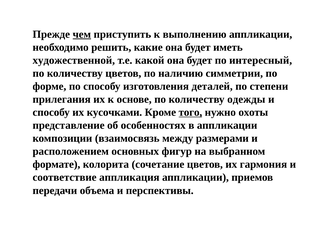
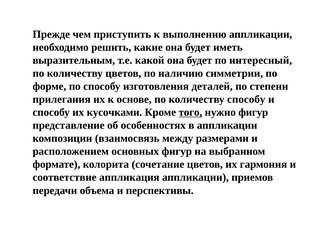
чем underline: present -> none
художественной: художественной -> выразительным
количеству одежды: одежды -> способу
нужно охоты: охоты -> фигур
